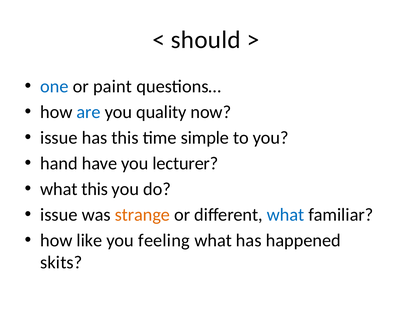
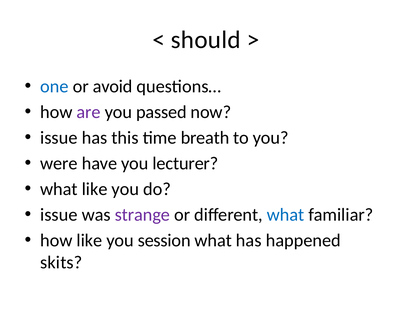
paint: paint -> avoid
are colour: blue -> purple
quality: quality -> passed
simple: simple -> breath
hand: hand -> were
what this: this -> like
strange colour: orange -> purple
feeling: feeling -> session
